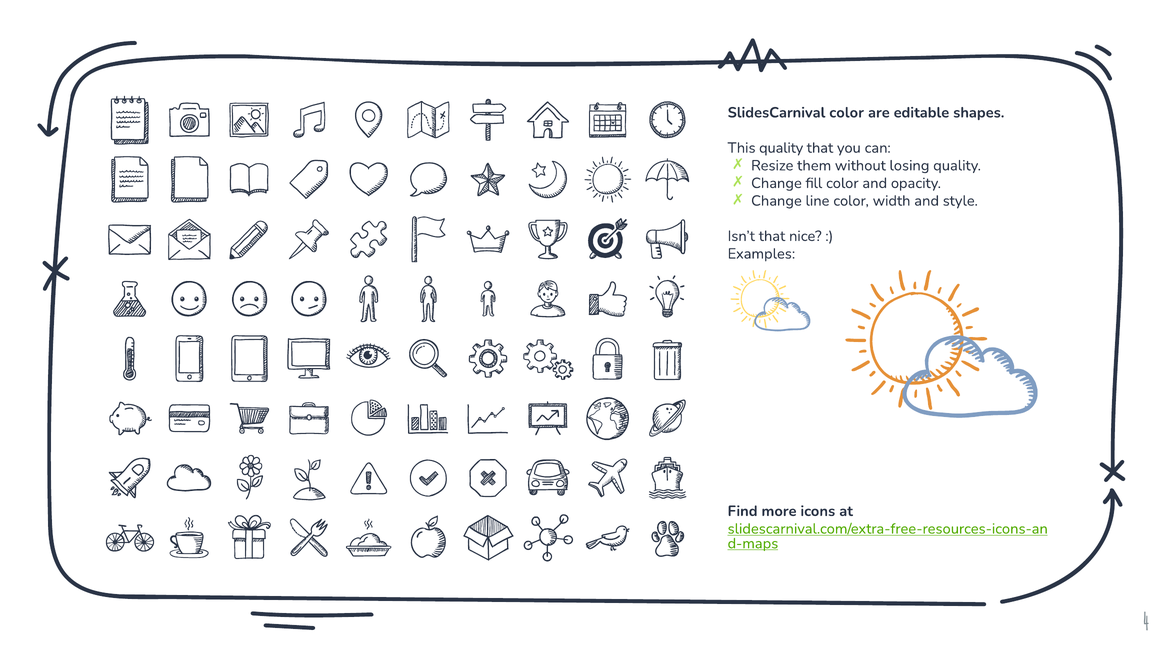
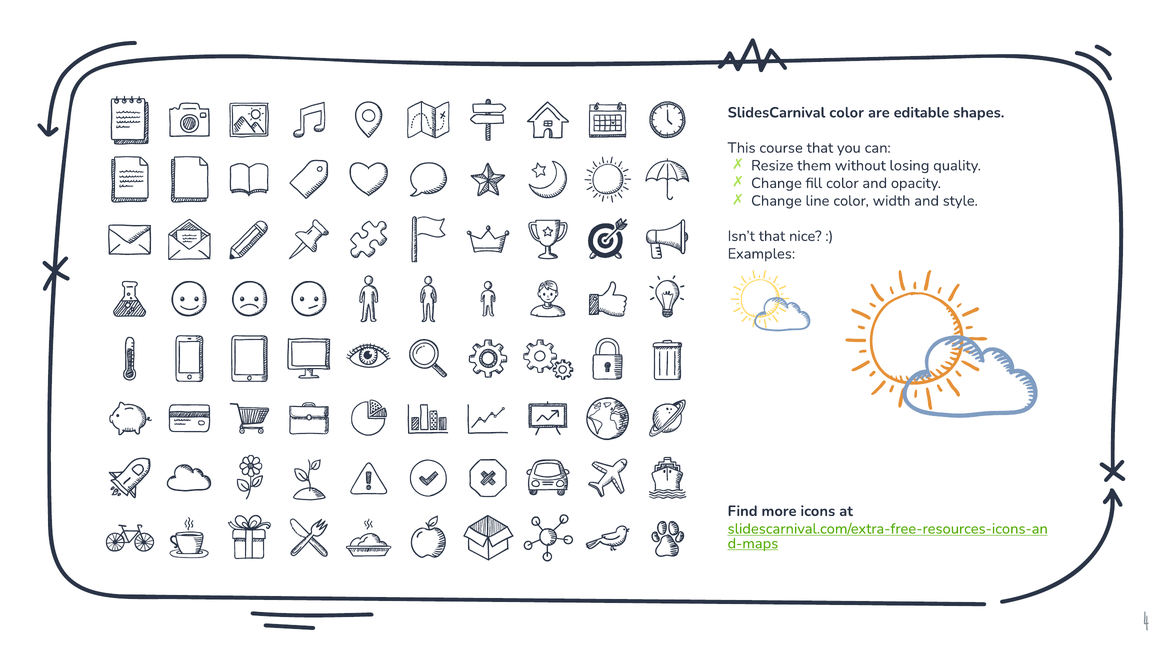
This quality: quality -> course
